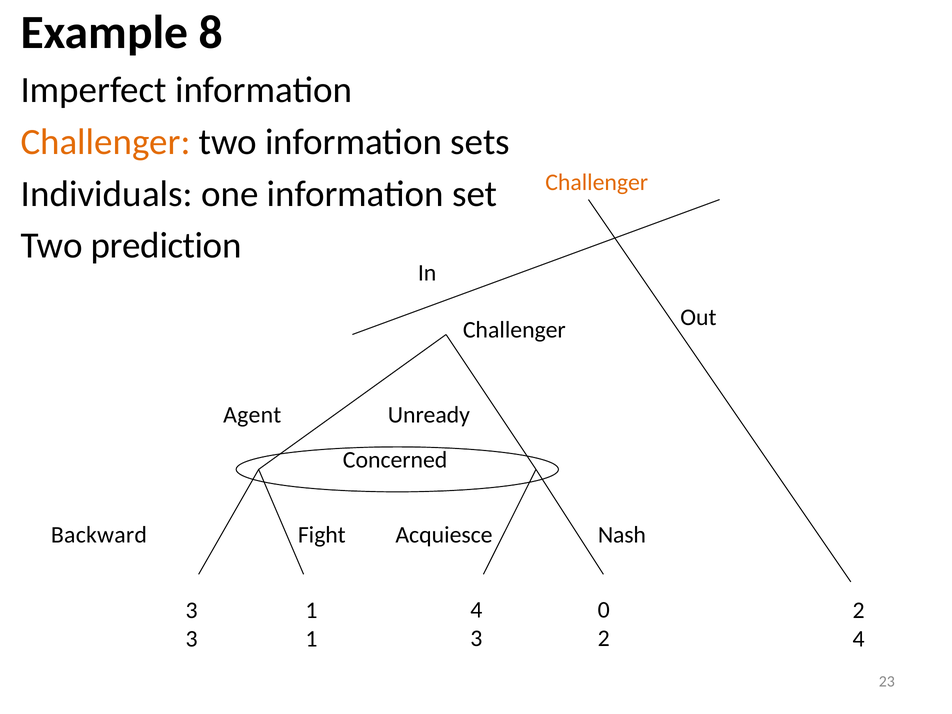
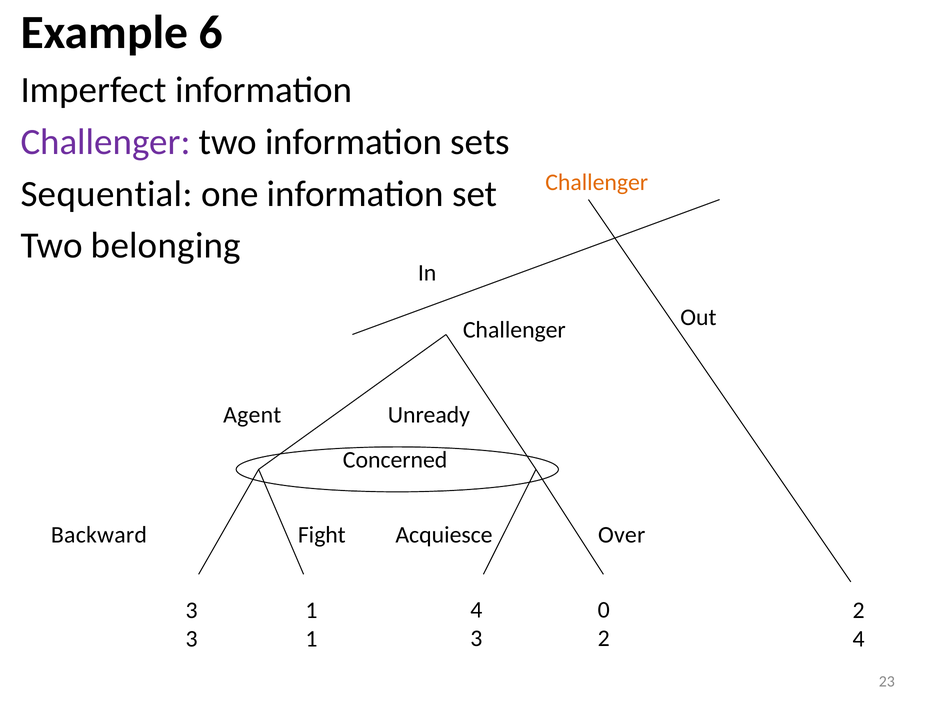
8: 8 -> 6
Challenger at (106, 142) colour: orange -> purple
Individuals: Individuals -> Sequential
prediction: prediction -> belonging
Nash: Nash -> Over
